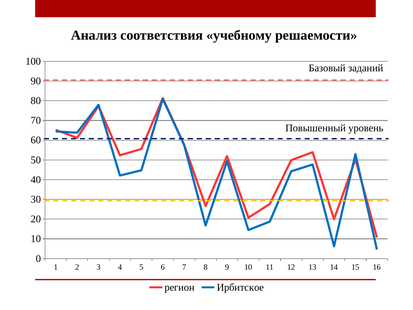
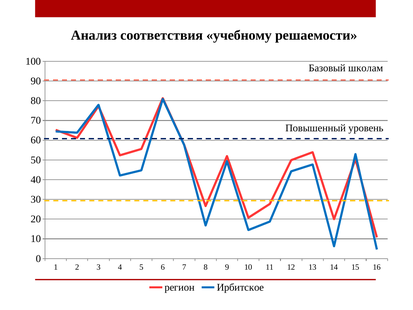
заданий: заданий -> школам
